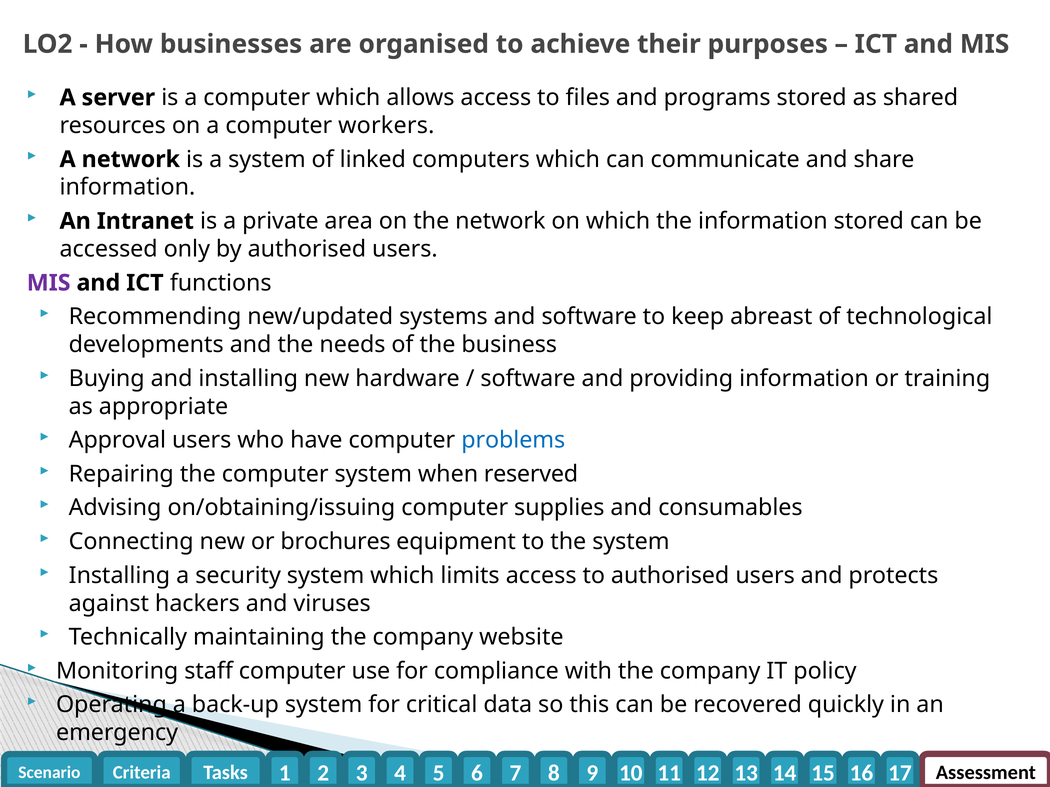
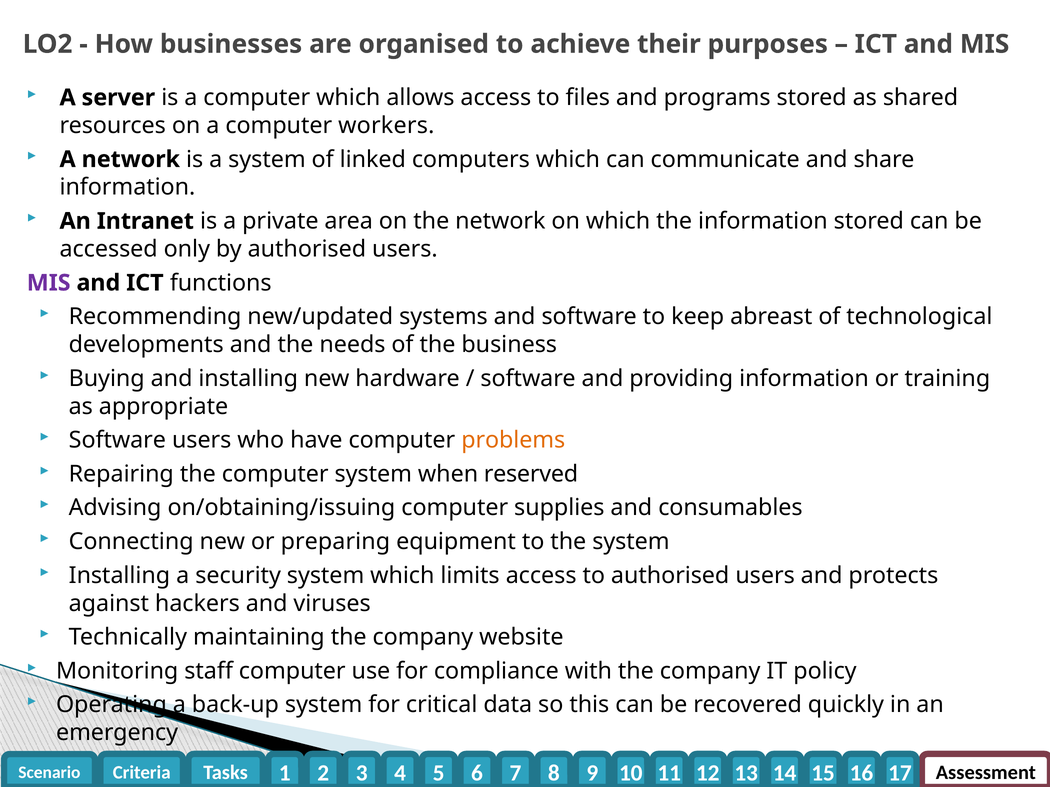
Approval at (117, 440): Approval -> Software
problems colour: blue -> orange
brochures: brochures -> preparing
